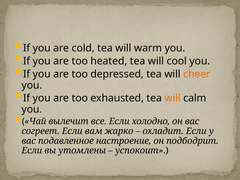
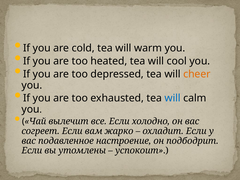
will at (173, 98) colour: orange -> blue
